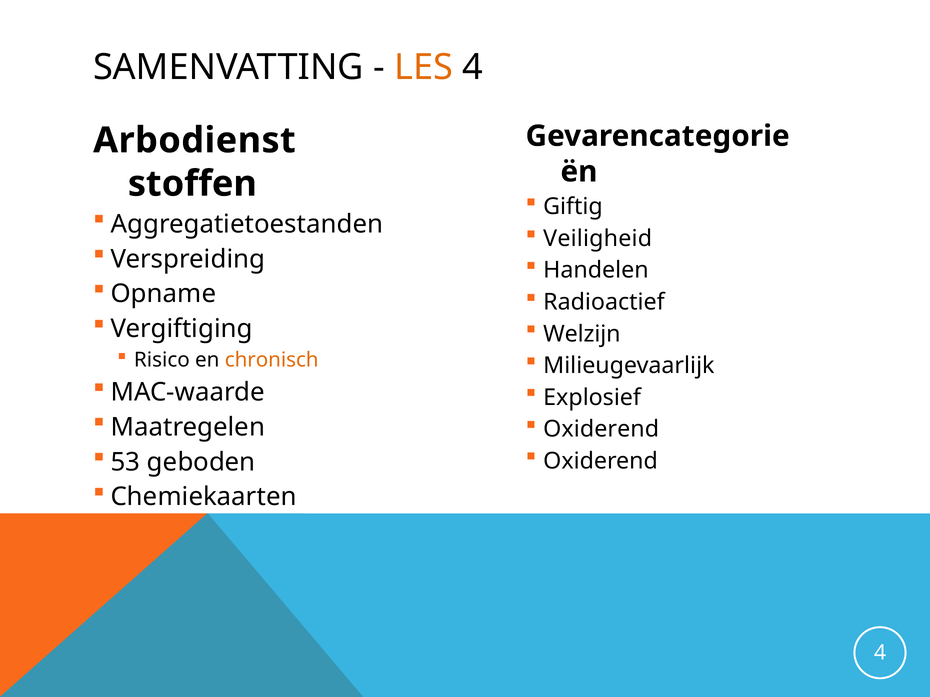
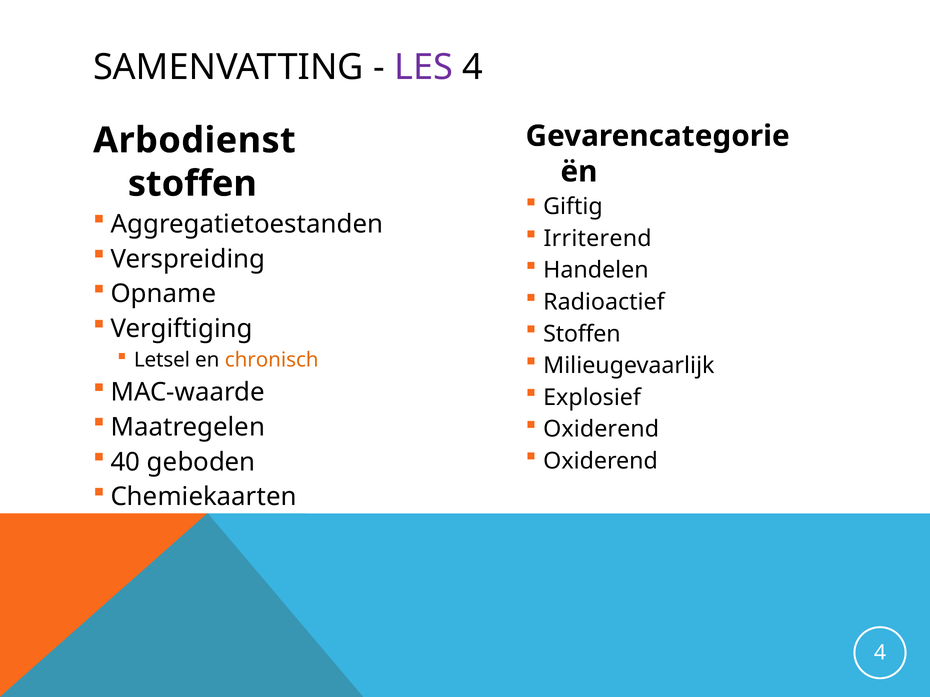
LES colour: orange -> purple
Veiligheid: Veiligheid -> Irriterend
Welzijn at (582, 334): Welzijn -> Stoffen
Risico: Risico -> Letsel
53: 53 -> 40
